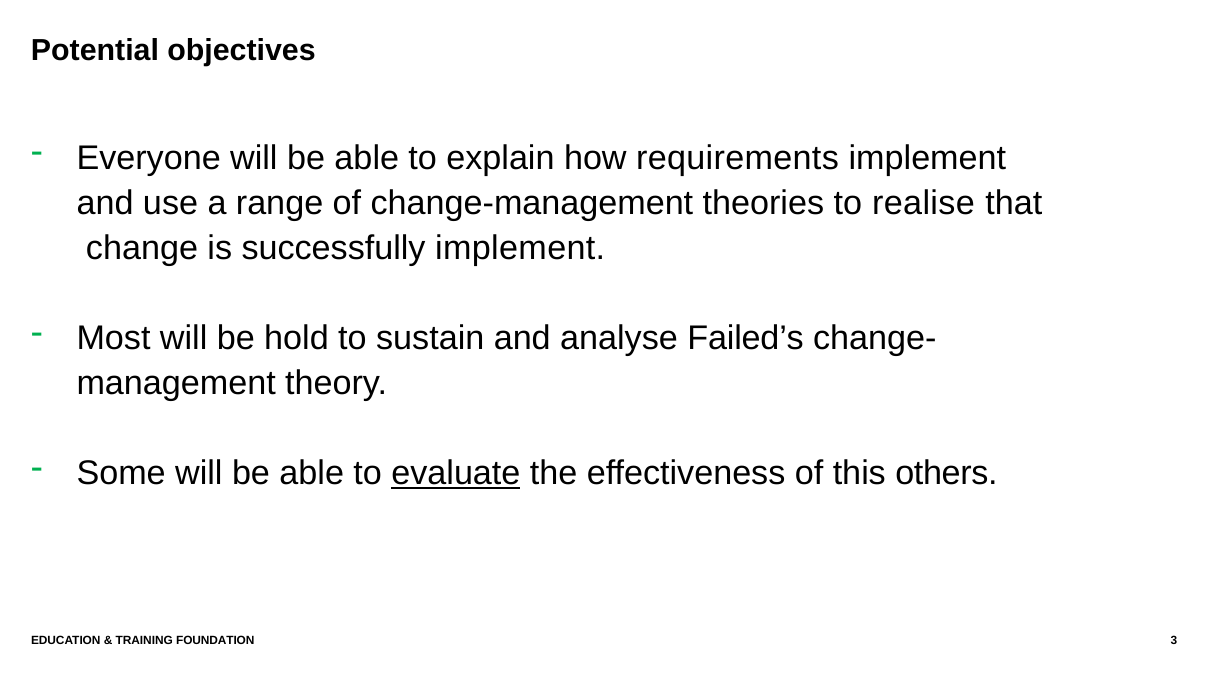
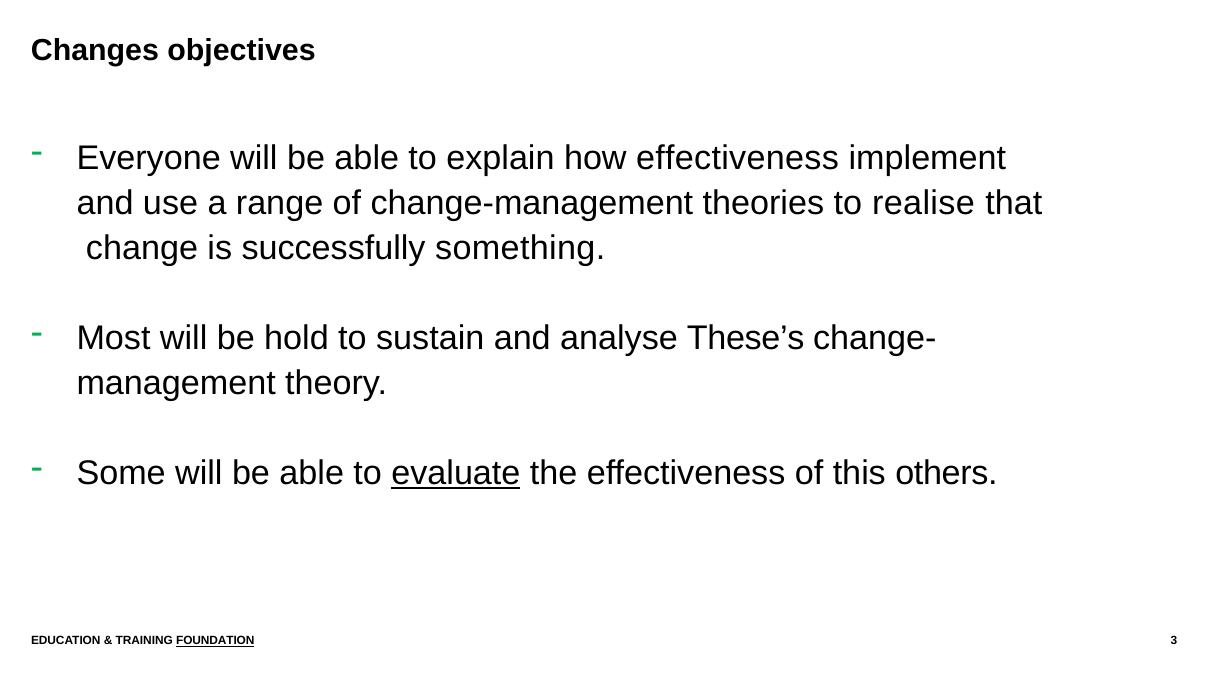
Potential: Potential -> Changes
how requirements: requirements -> effectiveness
successfully implement: implement -> something
Failed’s: Failed’s -> These’s
FOUNDATION underline: none -> present
